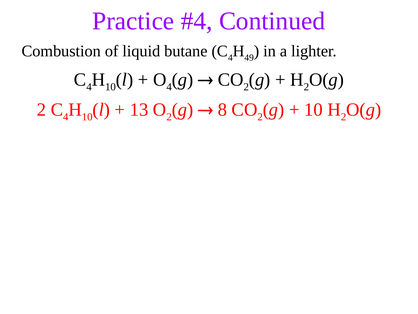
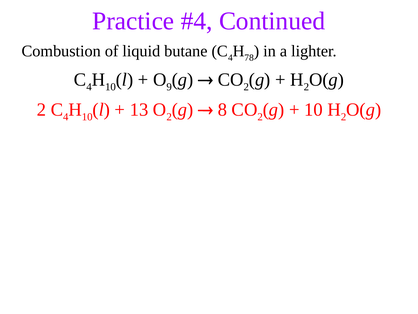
49: 49 -> 78
4 at (169, 87): 4 -> 9
